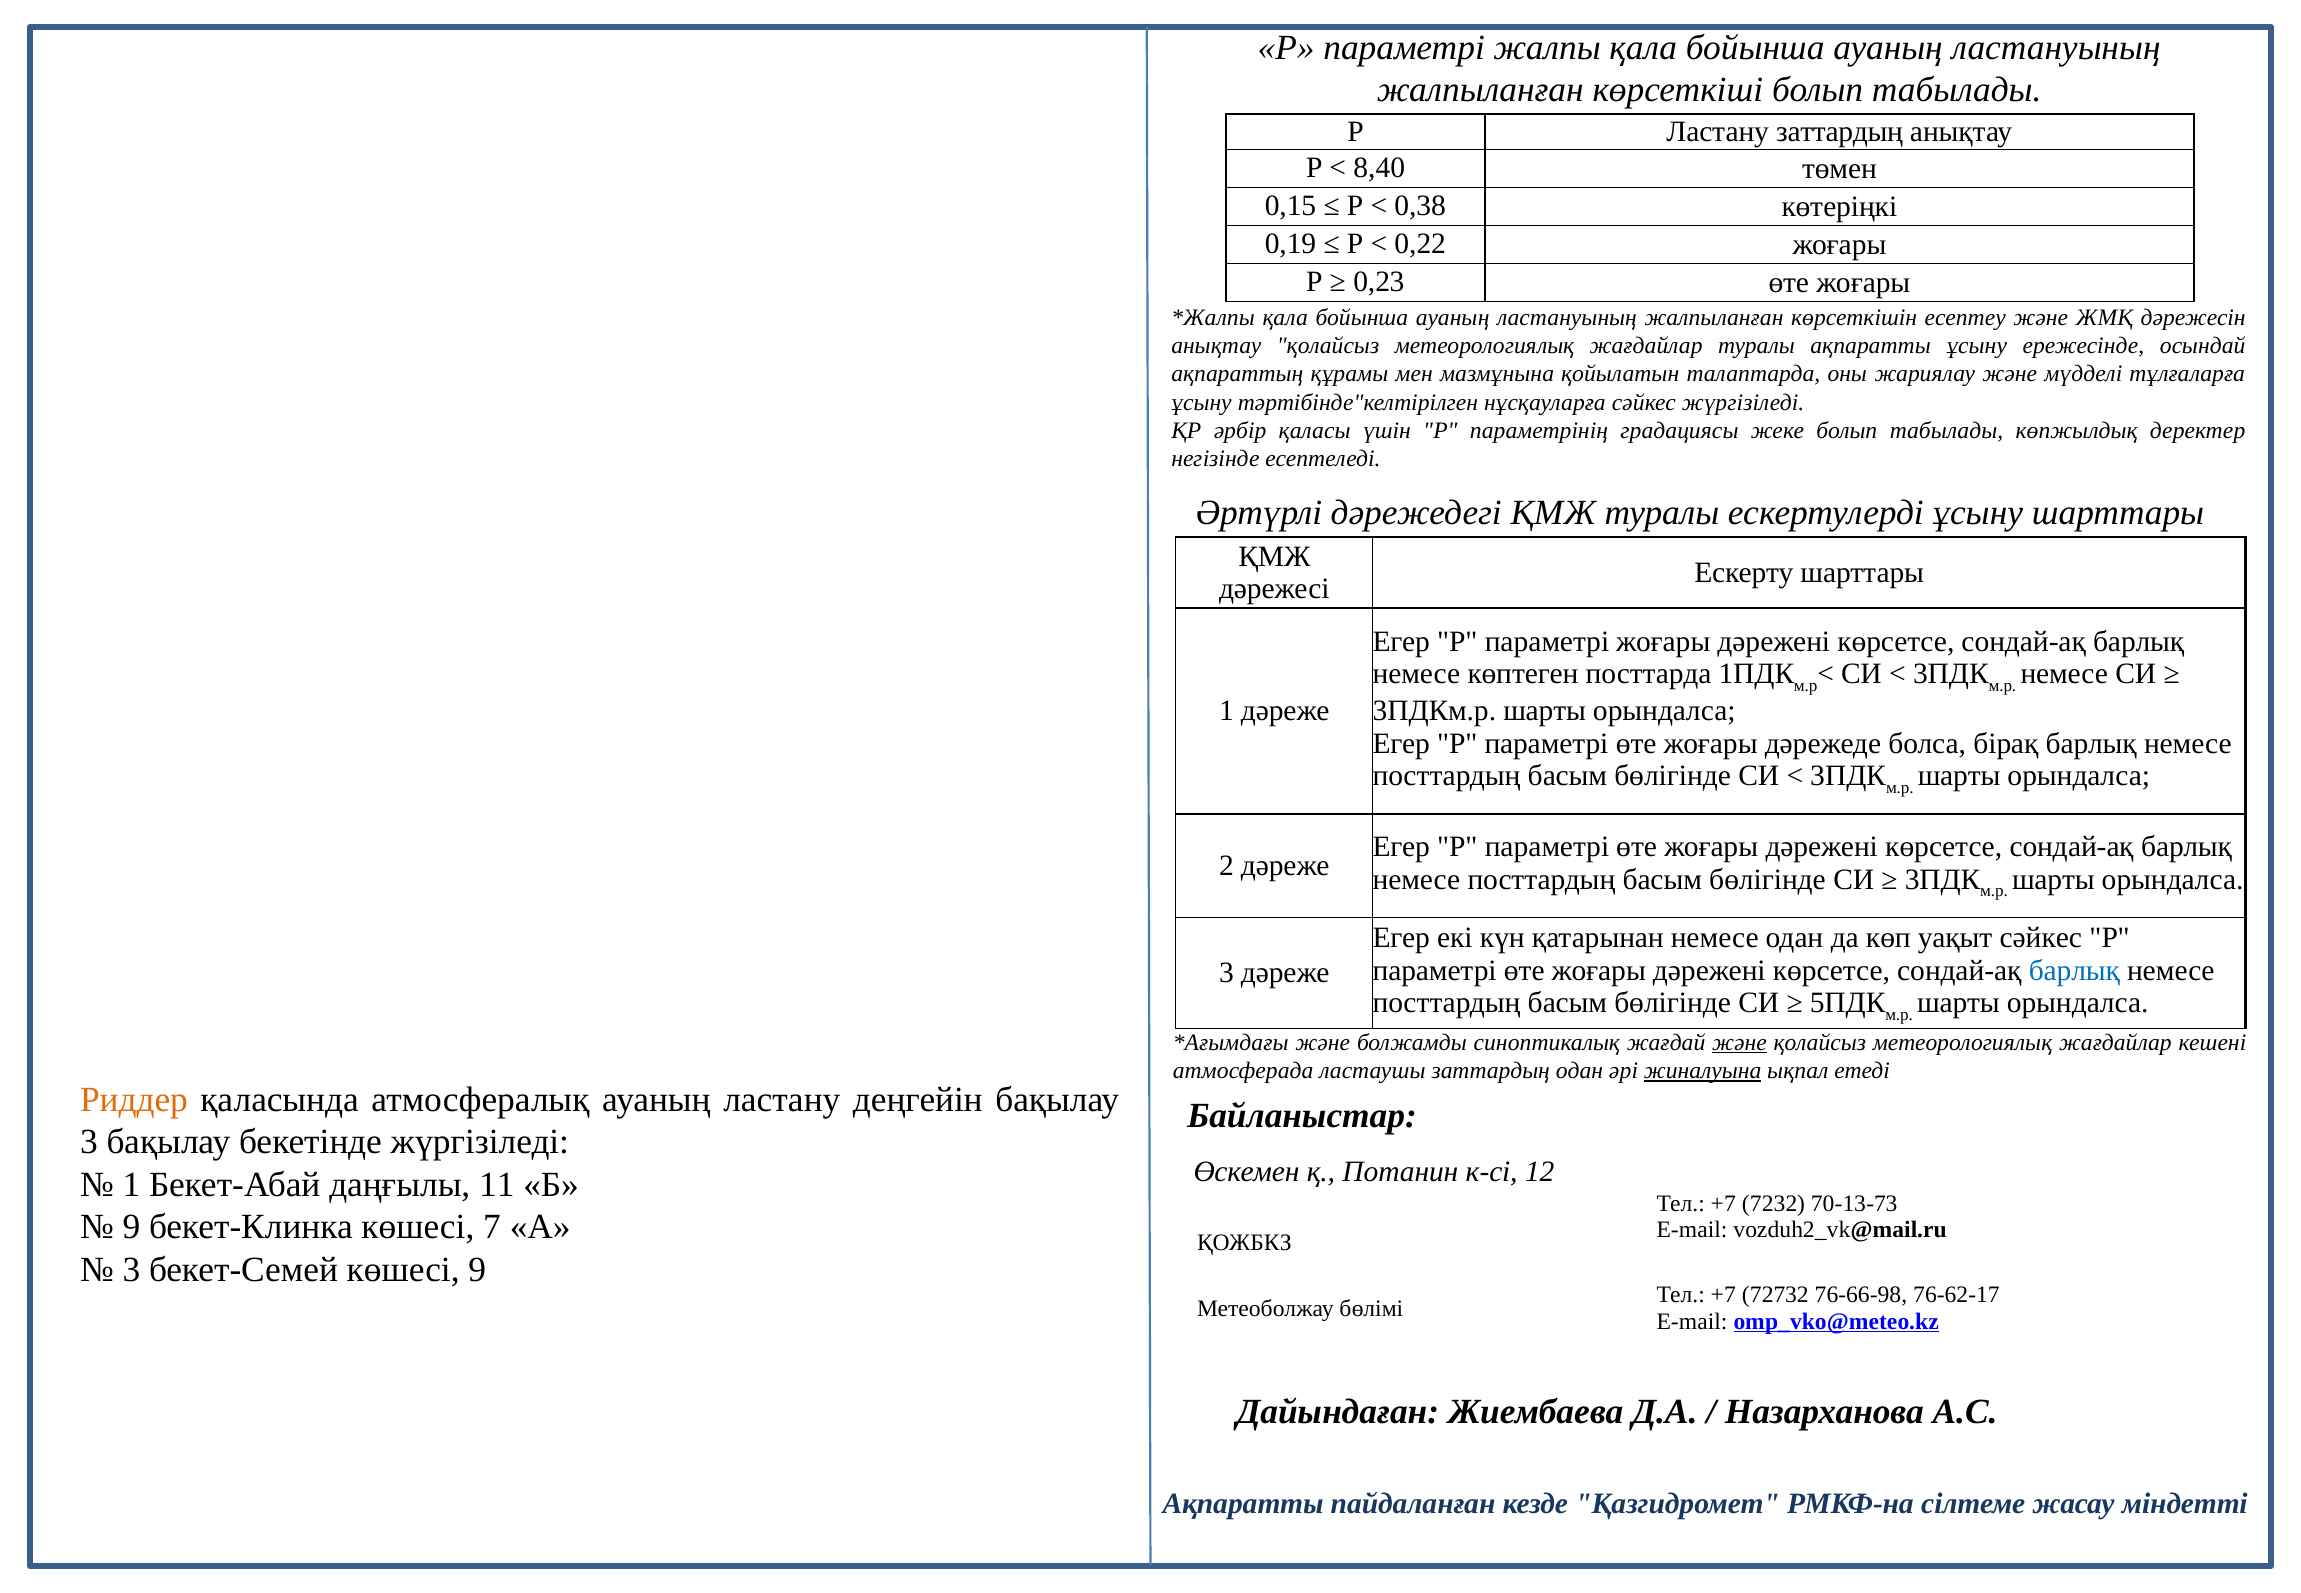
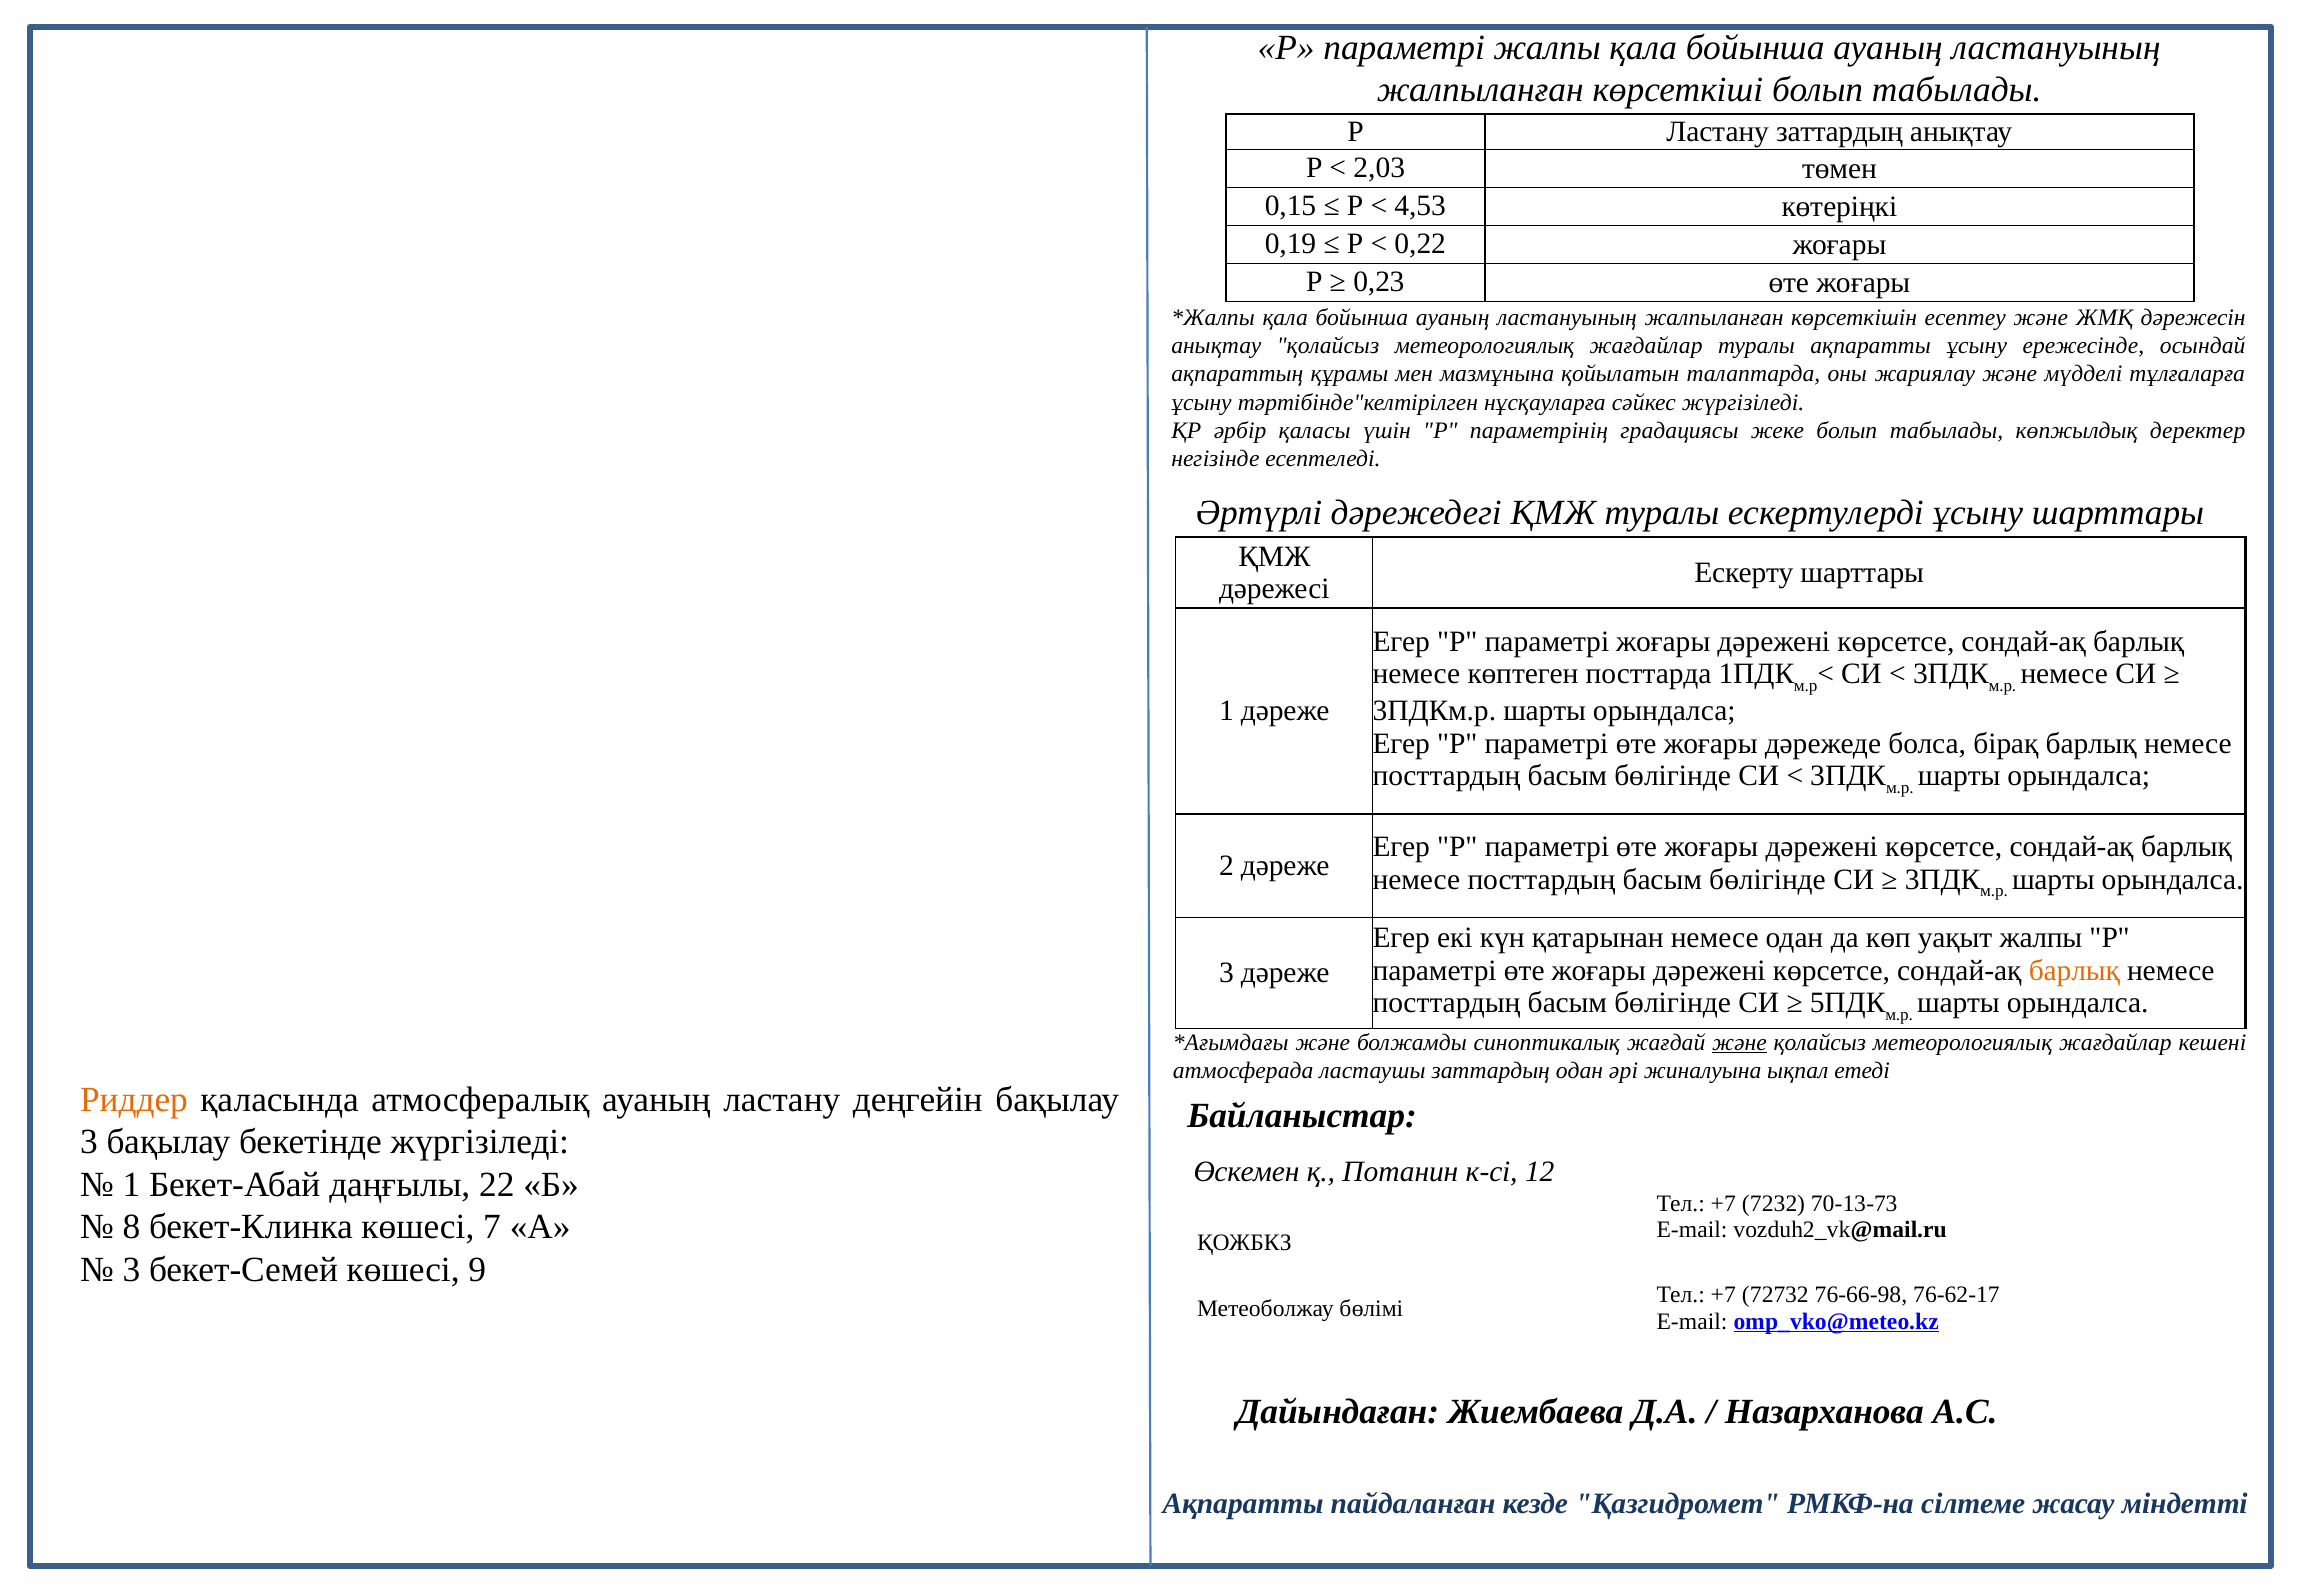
8,40: 8,40 -> 2,03
0,38: 0,38 -> 4,53
уақыт сәйкес: сәйкес -> жалпы
барлық at (2074, 971) colour: blue -> orange
жиналуына underline: present -> none
11: 11 -> 22
9 at (131, 1227): 9 -> 8
